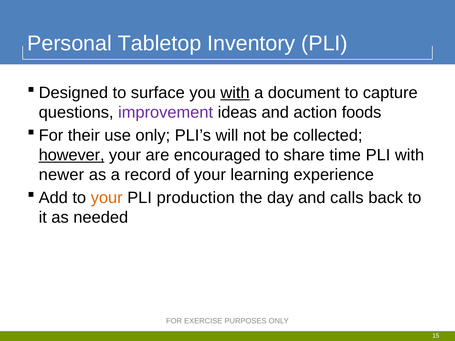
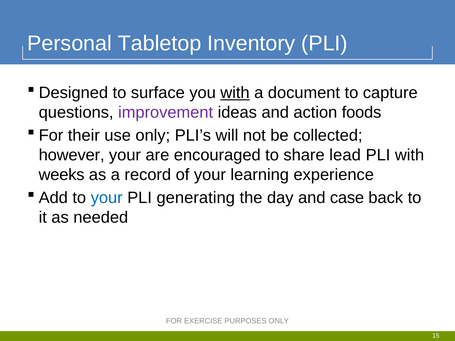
however underline: present -> none
time: time -> lead
newer: newer -> weeks
your at (107, 198) colour: orange -> blue
production: production -> generating
calls: calls -> case
